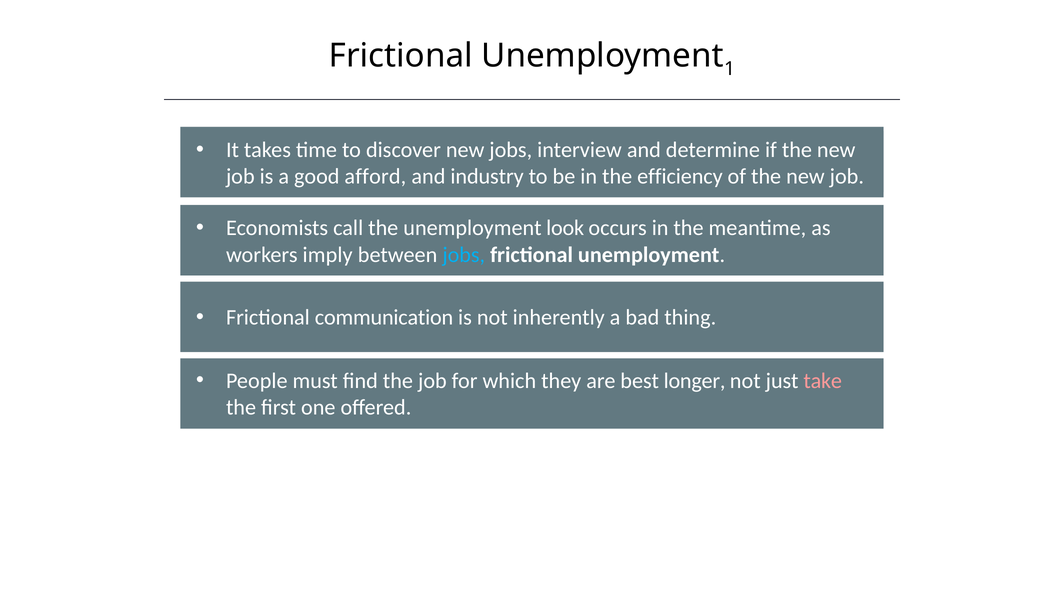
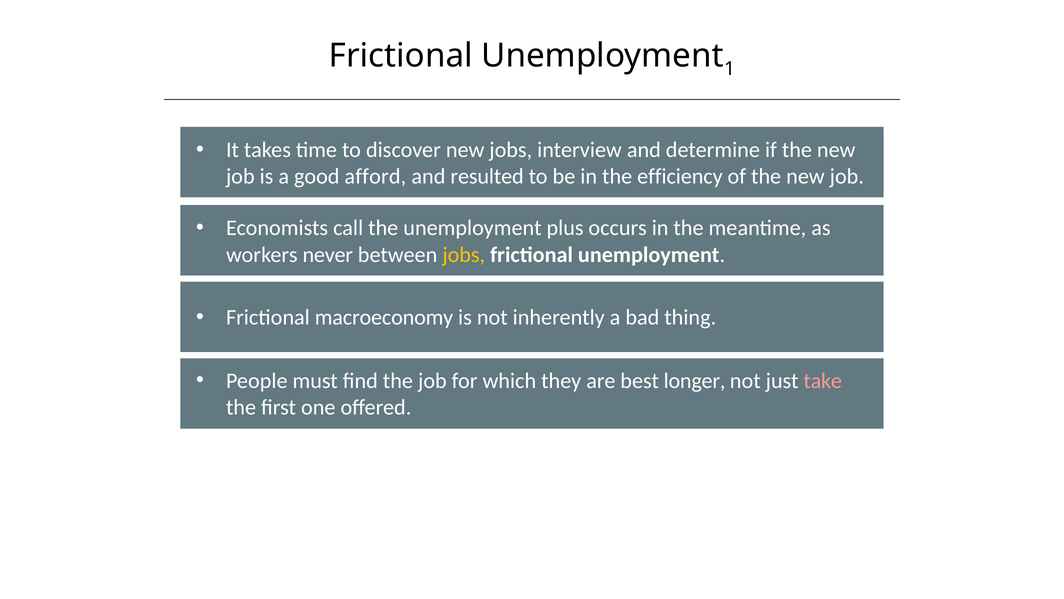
industry: industry -> resulted
look: look -> plus
imply: imply -> never
jobs at (464, 255) colour: light blue -> yellow
communication: communication -> macroeconomy
